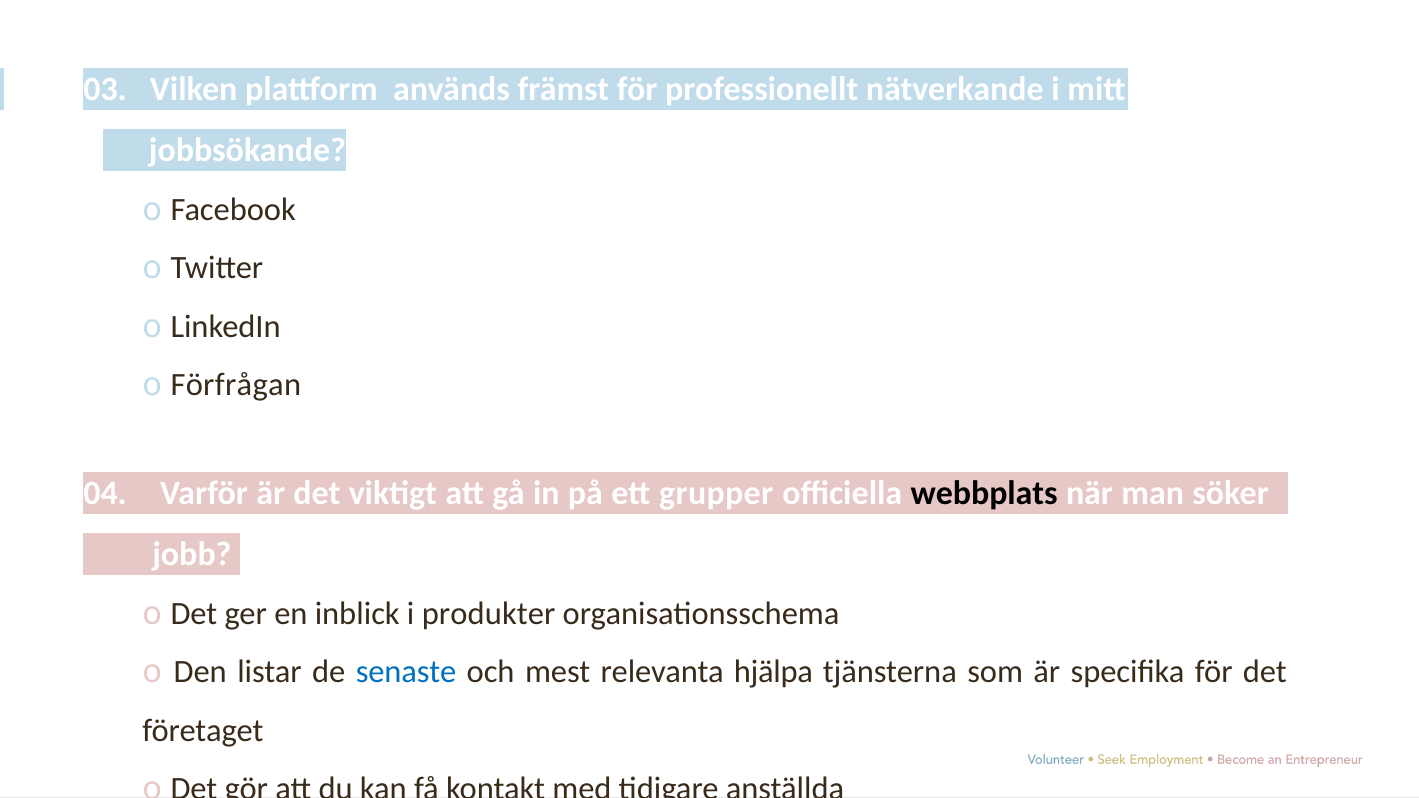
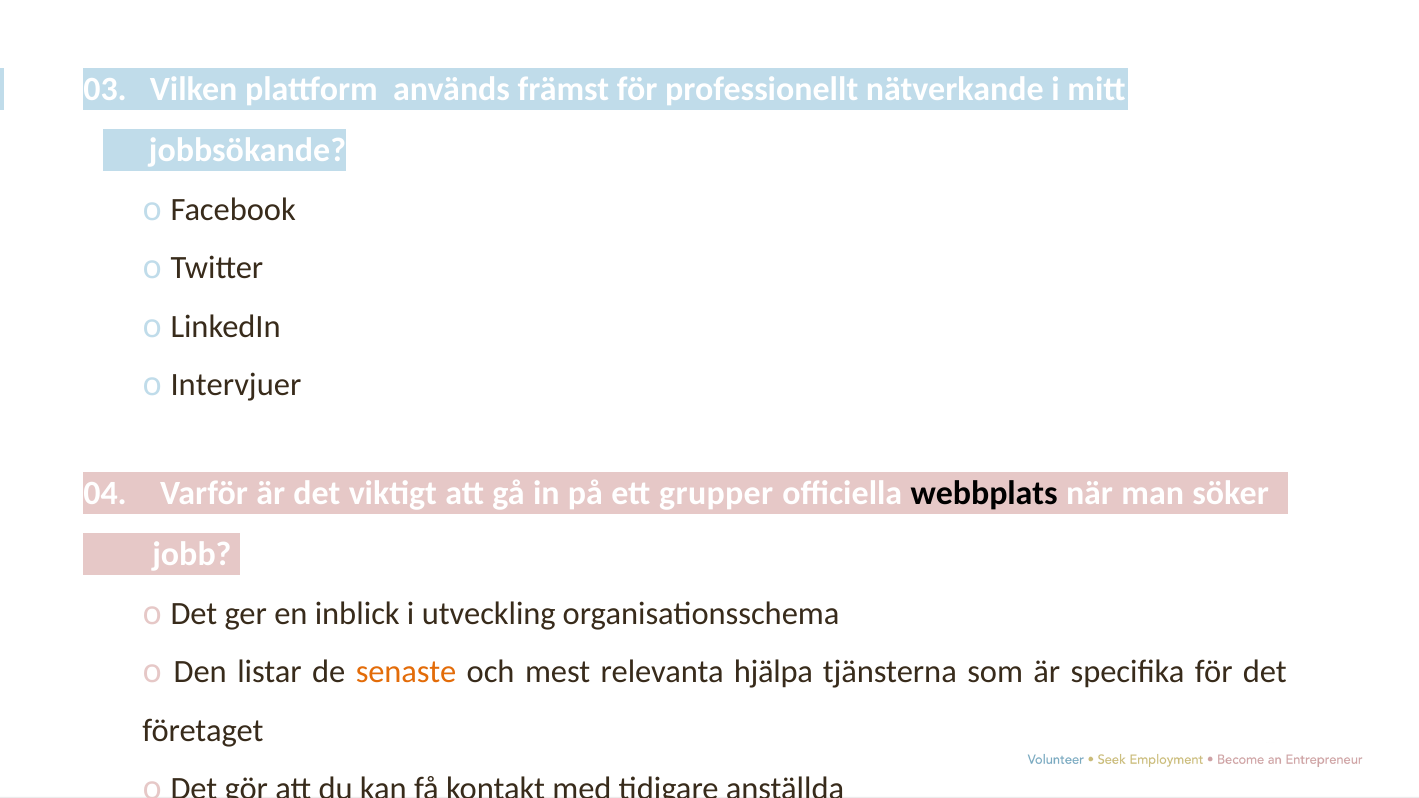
Förfrågan: Förfrågan -> Intervjuer
produkter: produkter -> utveckling
senaste colour: blue -> orange
